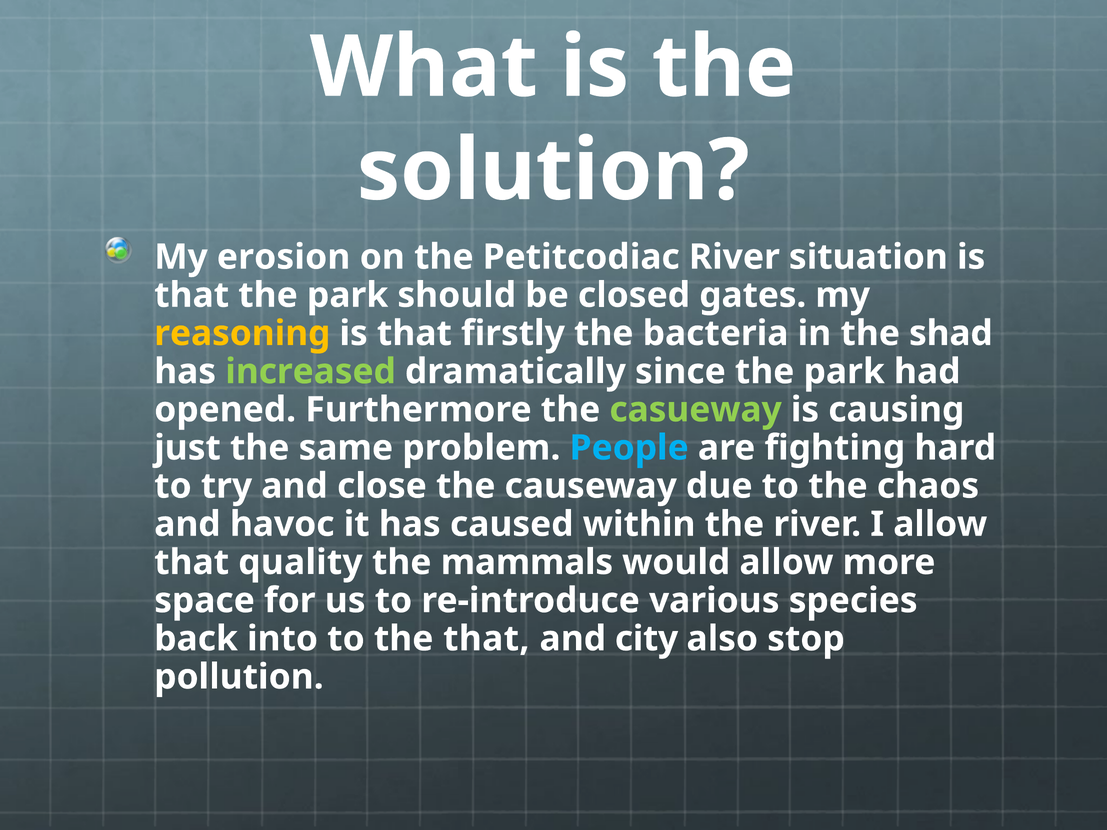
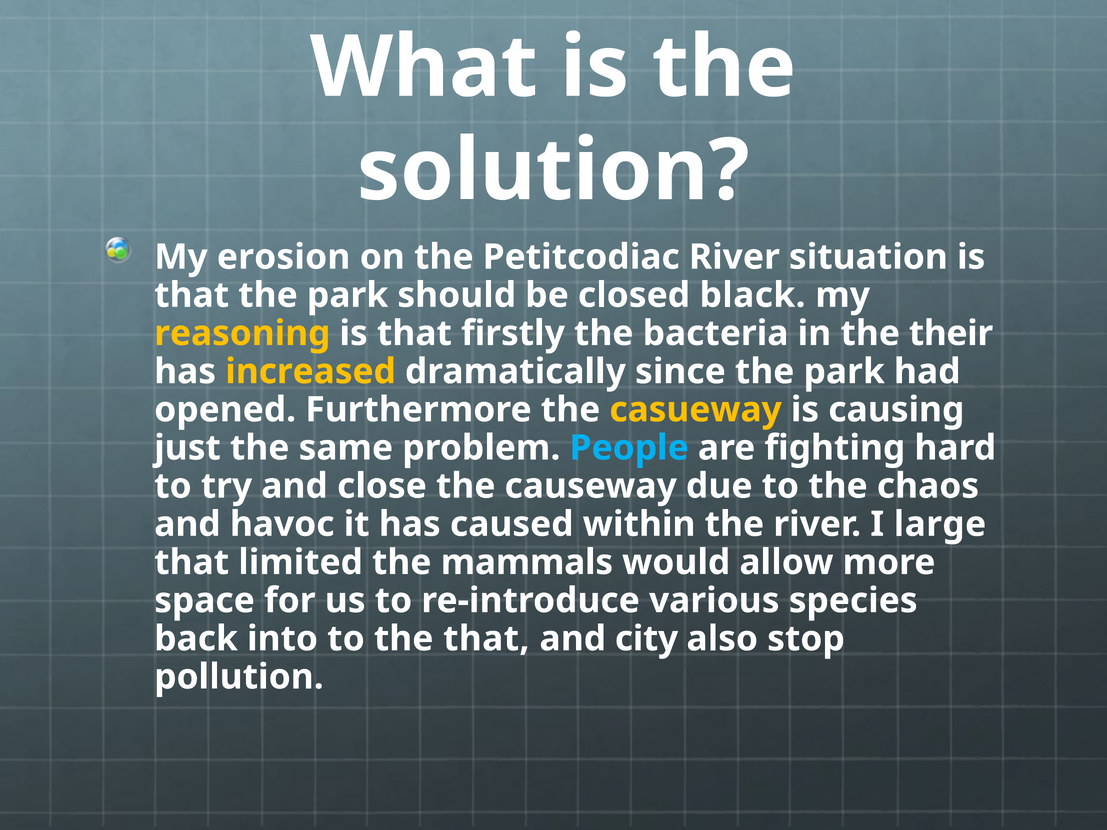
gates: gates -> black
shad: shad -> their
increased colour: light green -> yellow
casueway colour: light green -> yellow
I allow: allow -> large
quality: quality -> limited
